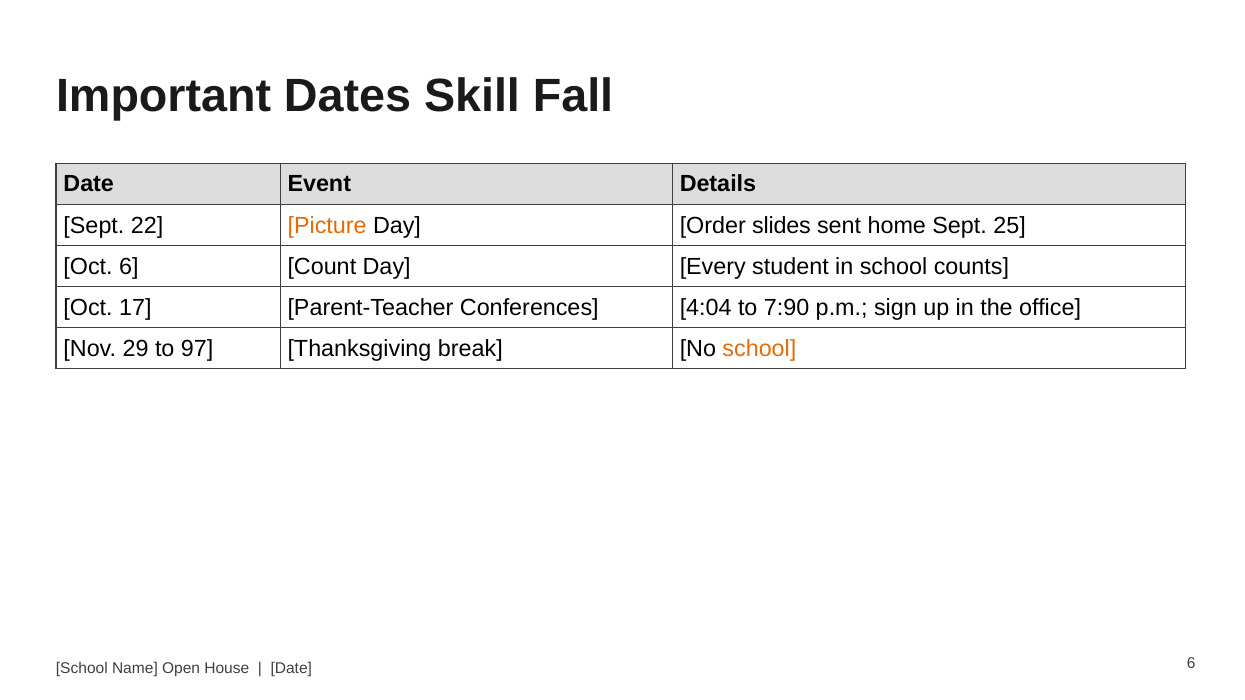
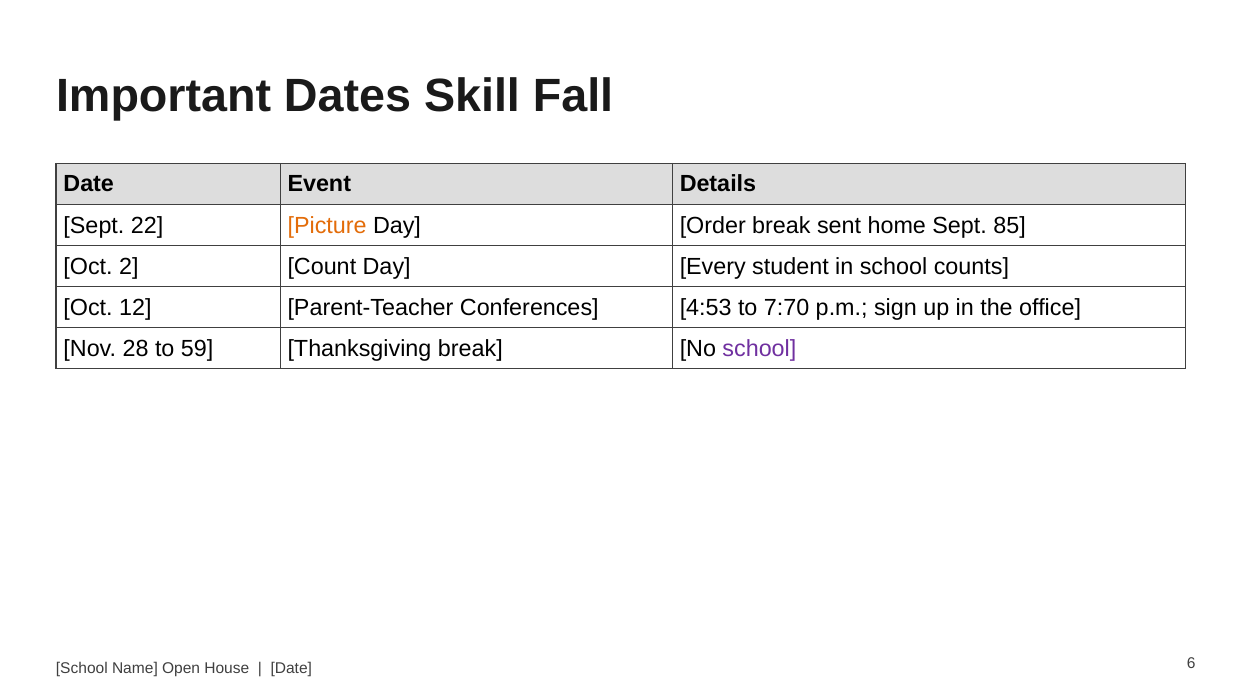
Order slides: slides -> break
25: 25 -> 85
Oct 6: 6 -> 2
17: 17 -> 12
4:04: 4:04 -> 4:53
7:90: 7:90 -> 7:70
29: 29 -> 28
97: 97 -> 59
school at (759, 349) colour: orange -> purple
